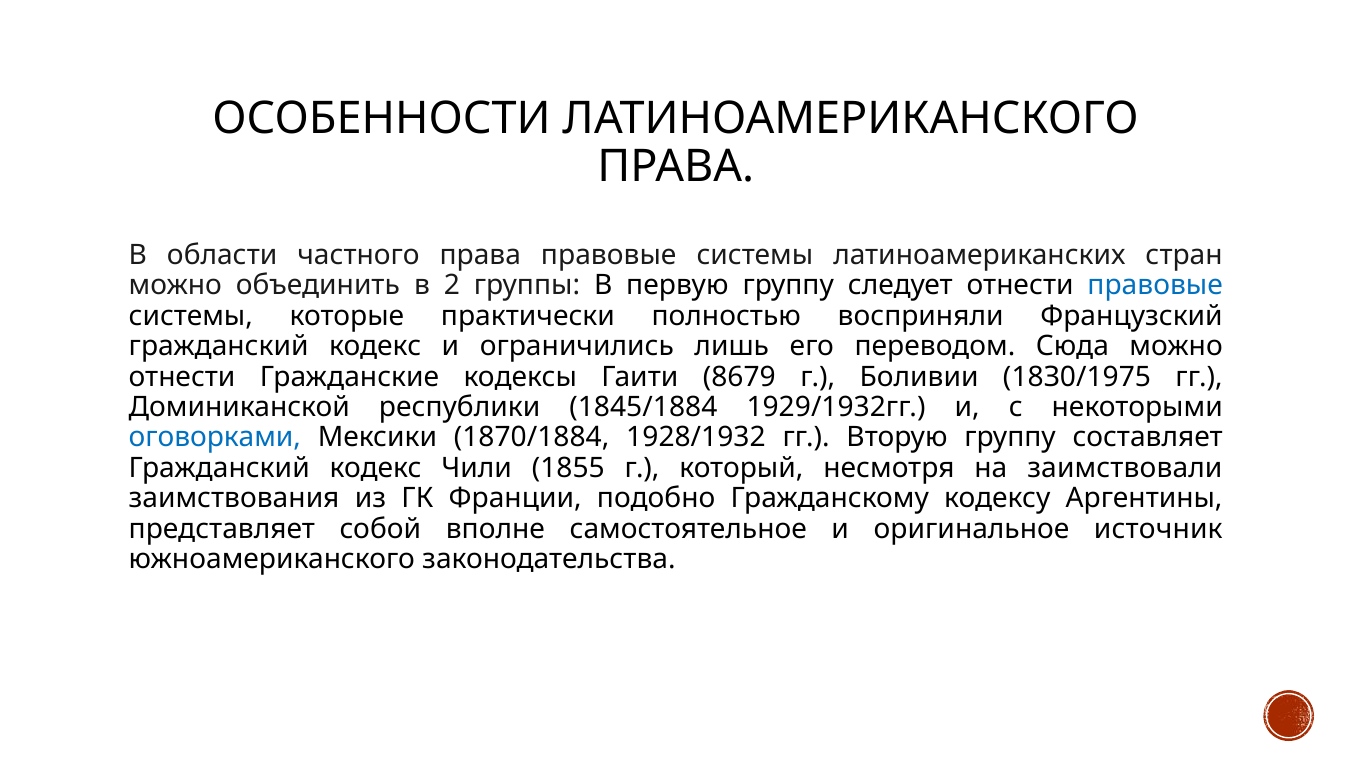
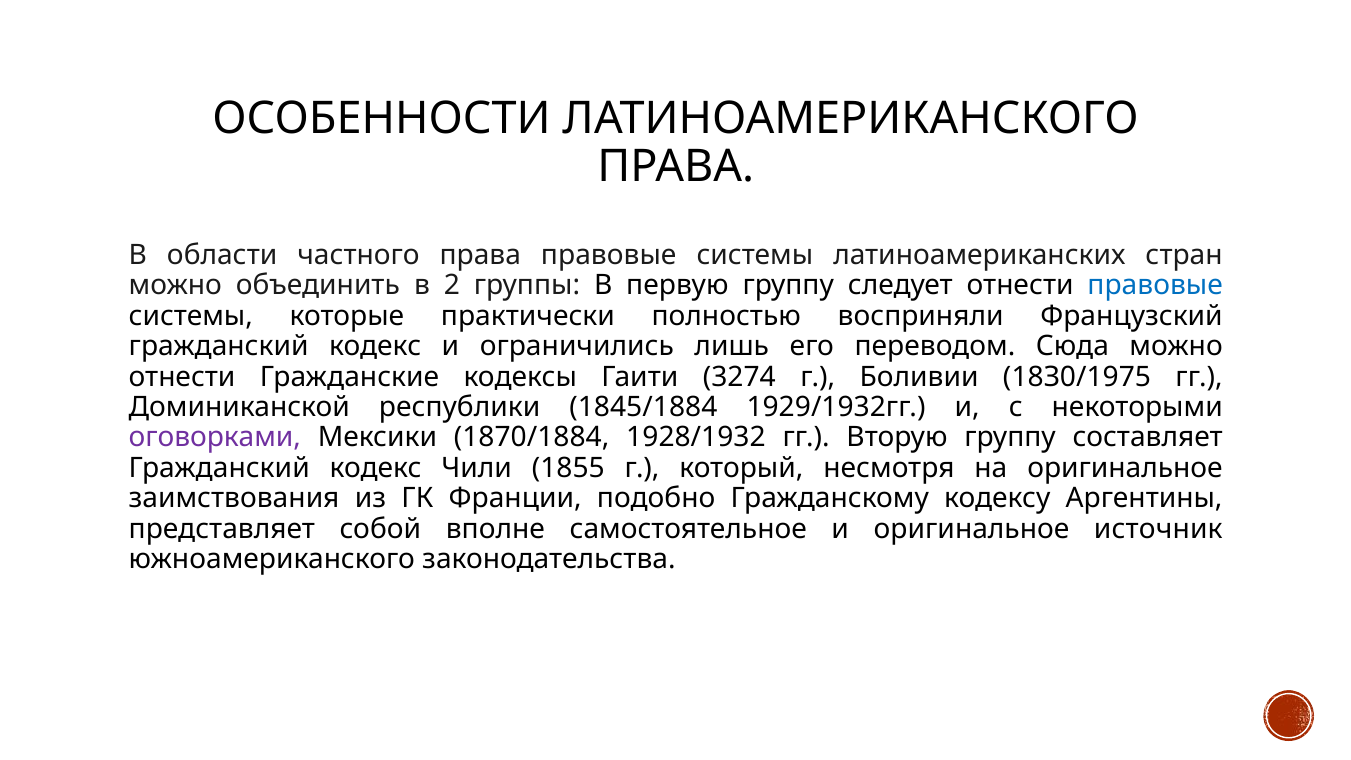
8679: 8679 -> 3274
оговорками colour: blue -> purple
на заимствовали: заимствовали -> оригинальное
